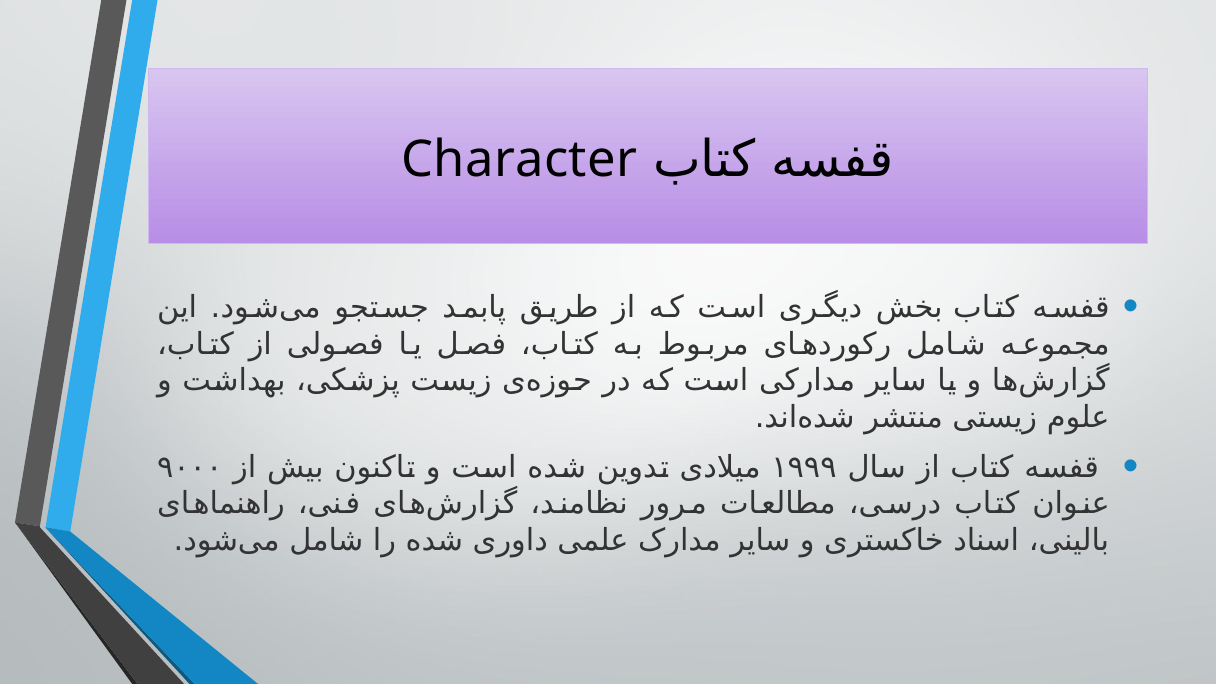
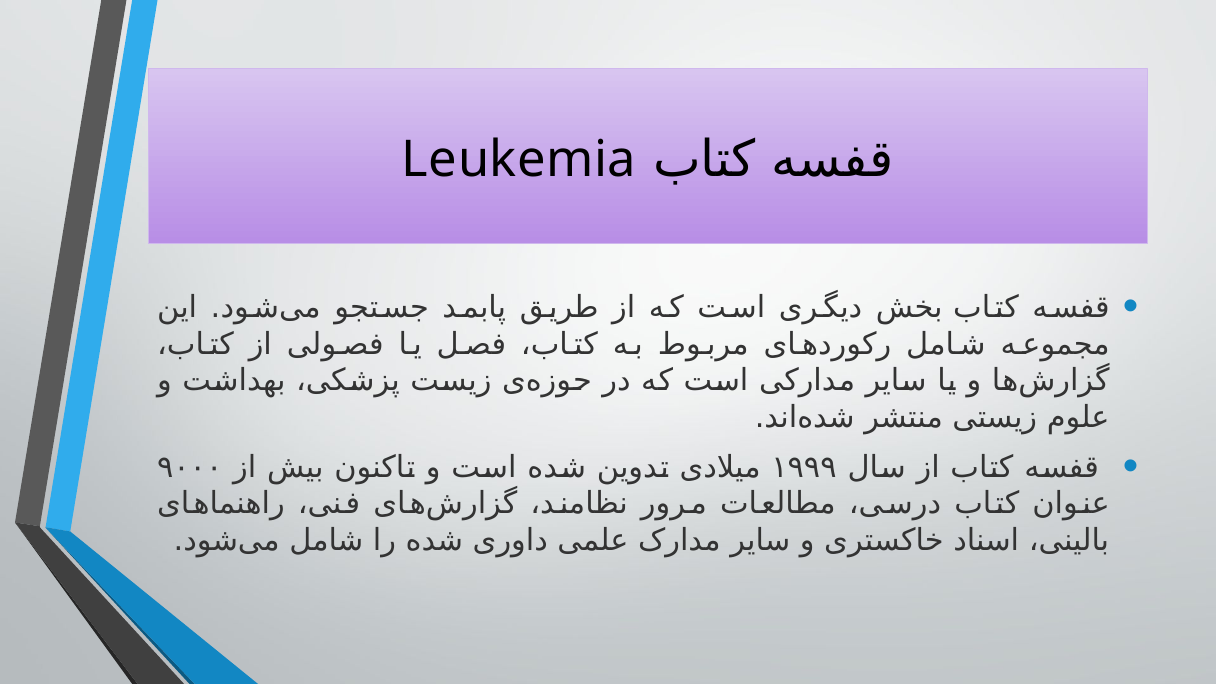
Character: Character -> Leukemia
